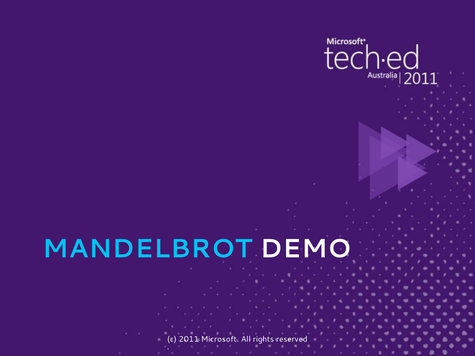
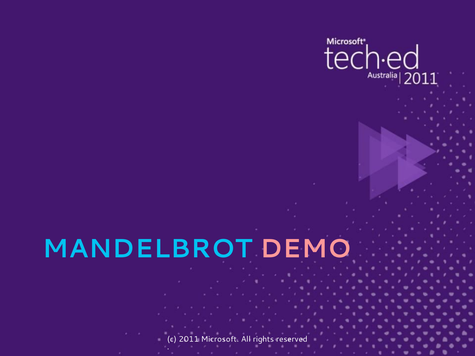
DEMO colour: white -> pink
